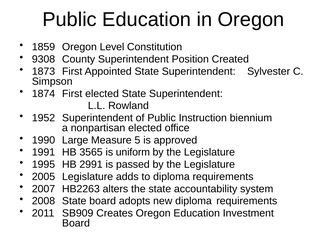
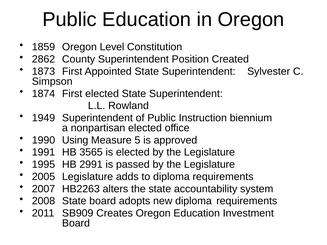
9308: 9308 -> 2862
1952: 1952 -> 1949
Large: Large -> Using
is uniform: uniform -> elected
